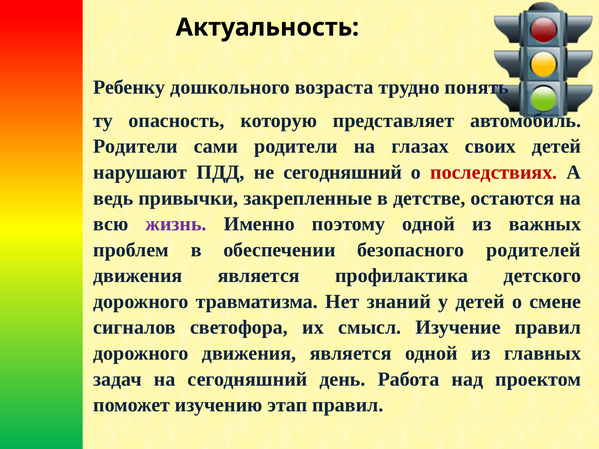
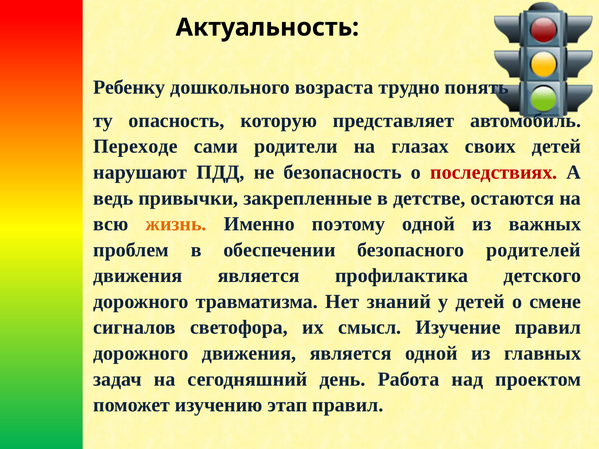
Родители at (136, 146): Родители -> Переходе
не сегодняшний: сегодняшний -> безопасность
жизнь colour: purple -> orange
